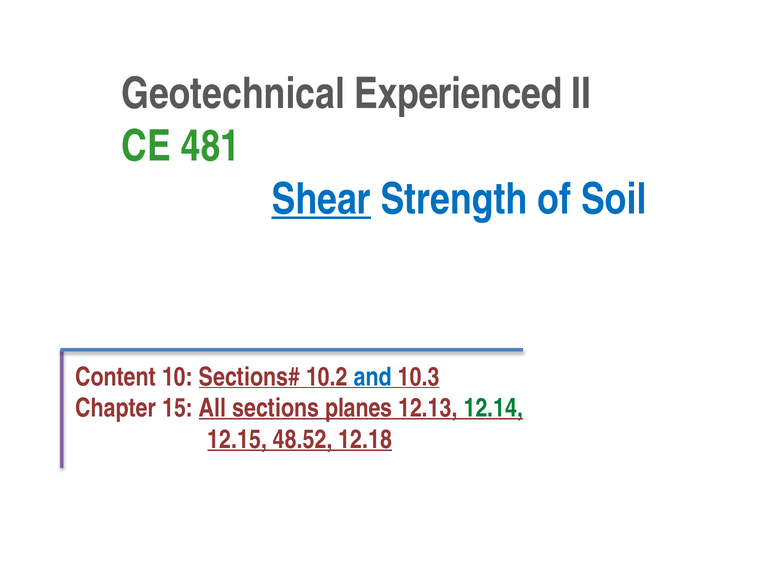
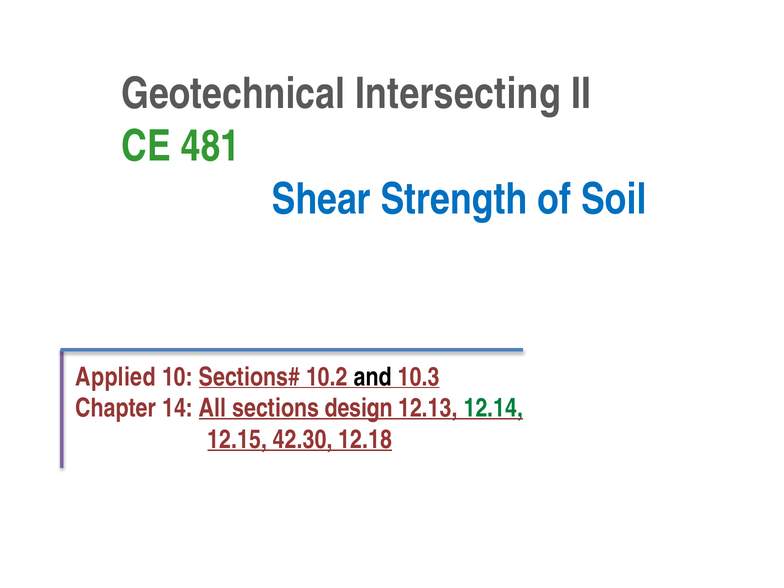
Experienced: Experienced -> Intersecting
Shear underline: present -> none
Content: Content -> Applied
and colour: blue -> black
15: 15 -> 14
planes: planes -> design
48.52: 48.52 -> 42.30
